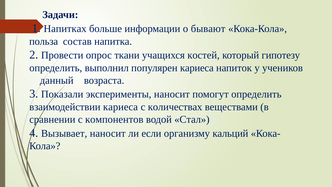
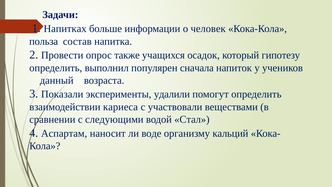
бывают: бывают -> человек
ткани: ткани -> также
костей: костей -> осадок
популярен кариеса: кариеса -> сначала
эксперименты наносит: наносит -> удалили
количествах: количествах -> участвовали
компонентов: компонентов -> следующими
Вызывает: Вызывает -> Аспартам
если: если -> воде
